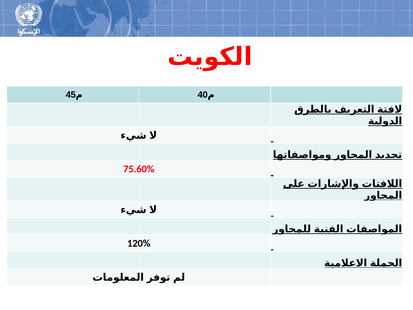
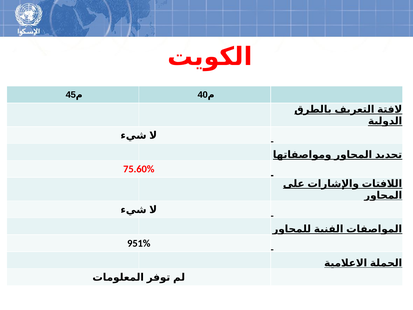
120%: 120% -> 951%
